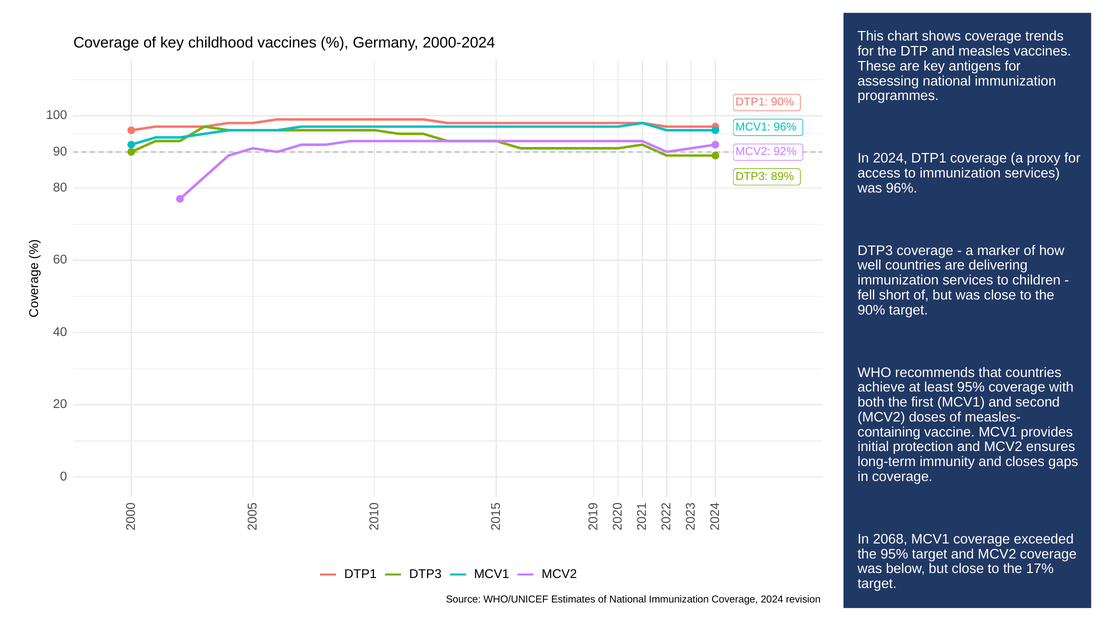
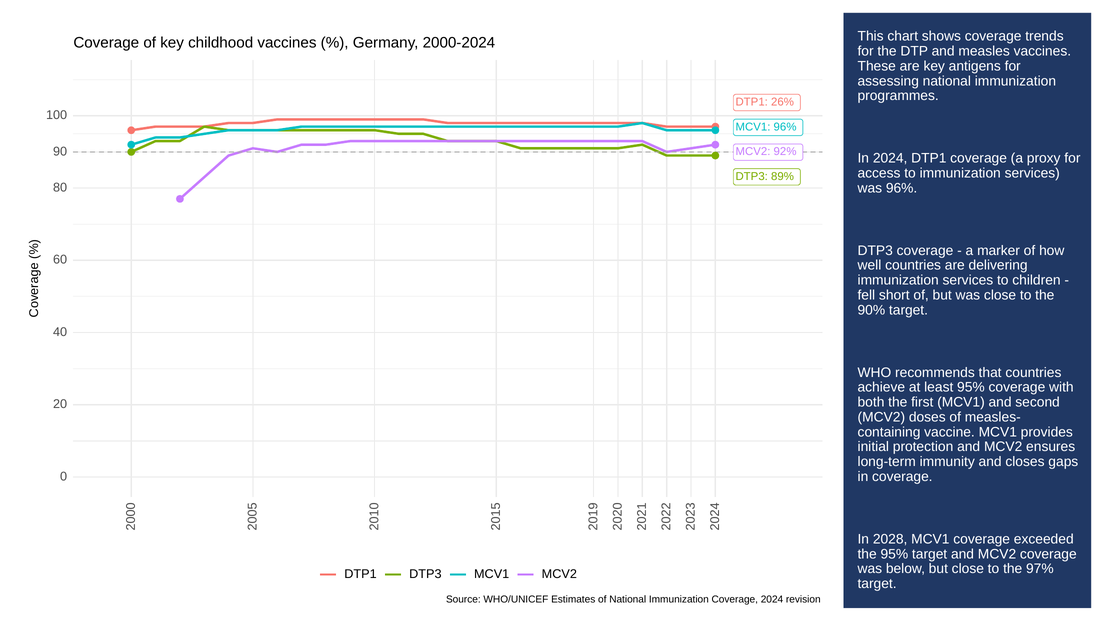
DTP1 90%: 90% -> 26%
2068: 2068 -> 2028
17%: 17% -> 97%
